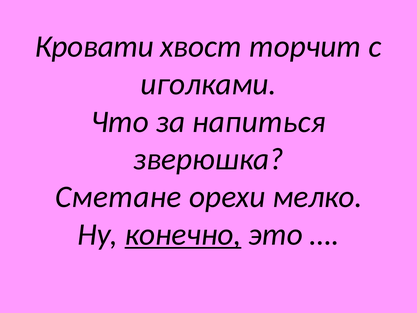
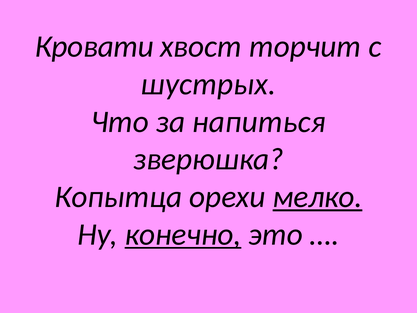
иголками: иголками -> шустрых
Сметане: Сметане -> Копытца
мелко underline: none -> present
